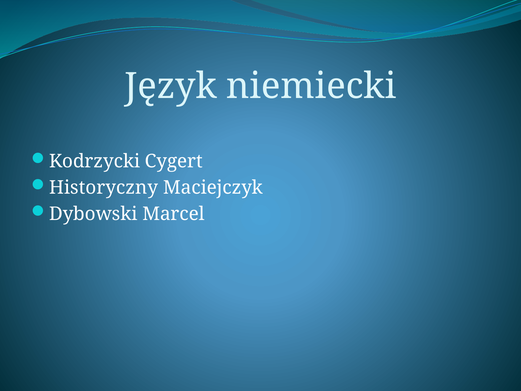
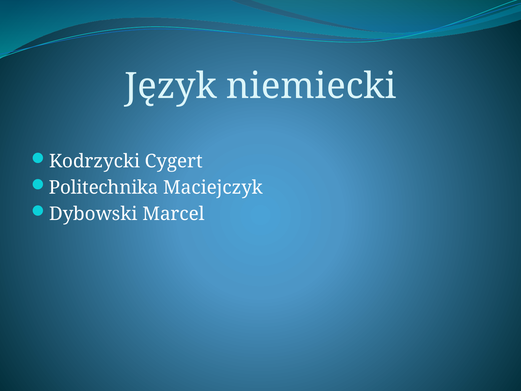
Historyczny: Historyczny -> Politechnika
